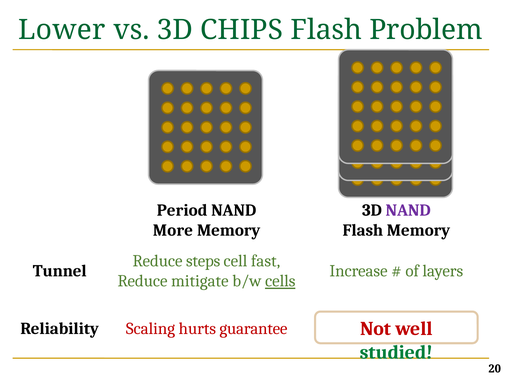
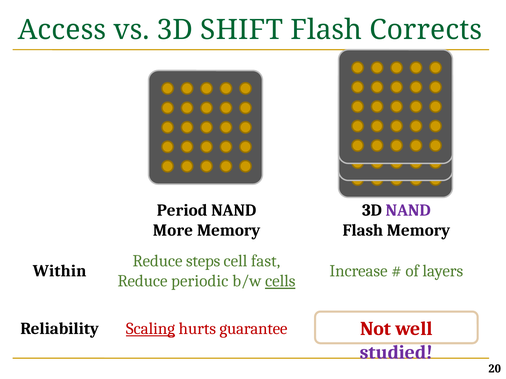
Lower: Lower -> Access
CHIPS: CHIPS -> SHIFT
Problem: Problem -> Corrects
Tunnel: Tunnel -> Within
mitigate: mitigate -> periodic
Scaling underline: none -> present
studied colour: green -> purple
